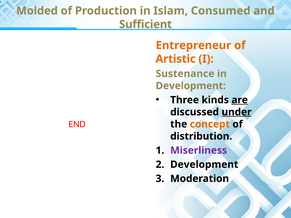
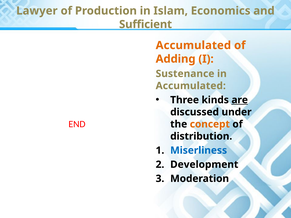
Molded: Molded -> Lawyer
Consumed: Consumed -> Economics
Entrepreneur at (193, 45): Entrepreneur -> Accumulated
Artistic: Artistic -> Adding
Development at (191, 86): Development -> Accumulated
under underline: present -> none
Miserliness colour: purple -> blue
